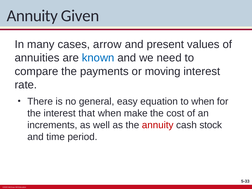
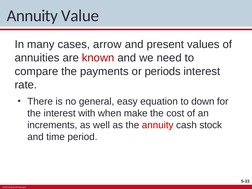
Given: Given -> Value
known colour: blue -> red
moving: moving -> periods
to when: when -> down
that: that -> with
